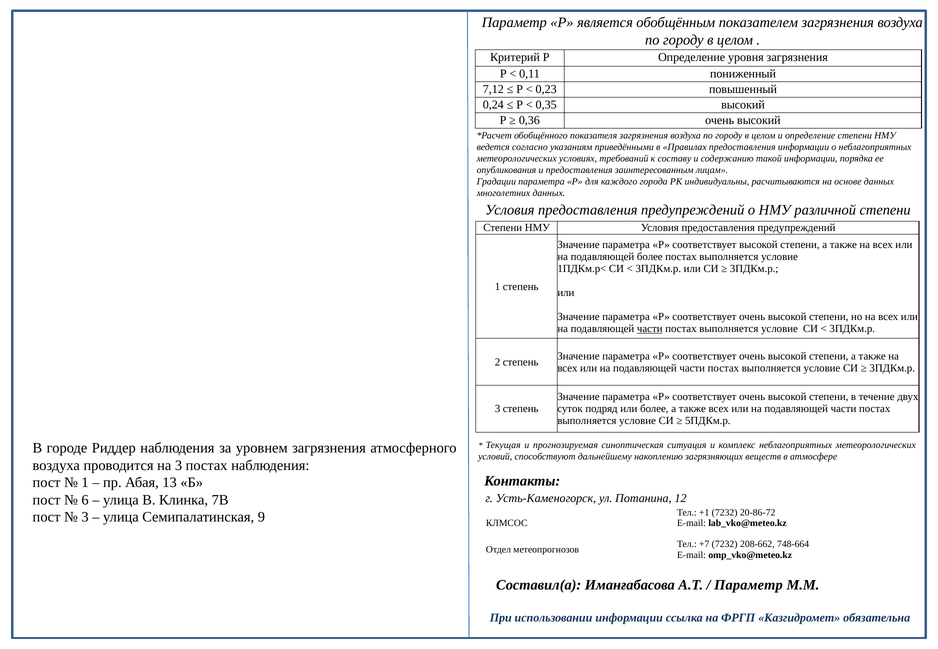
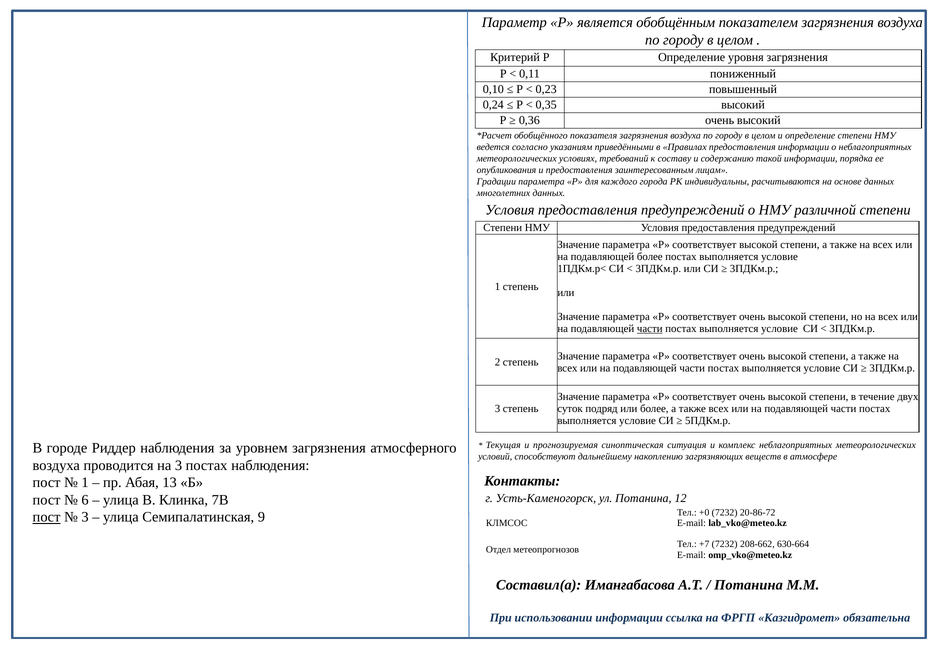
7,12: 7,12 -> 0,10
+1: +1 -> +0
пост at (47, 518) underline: none -> present
748-664: 748-664 -> 630-664
Параметр at (748, 585): Параметр -> Потанина
